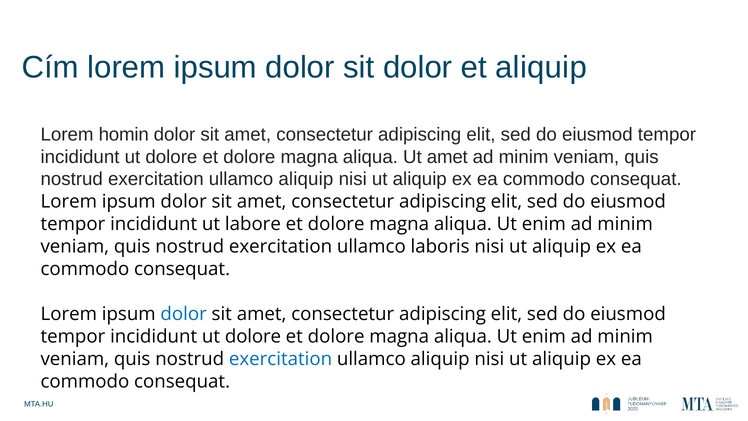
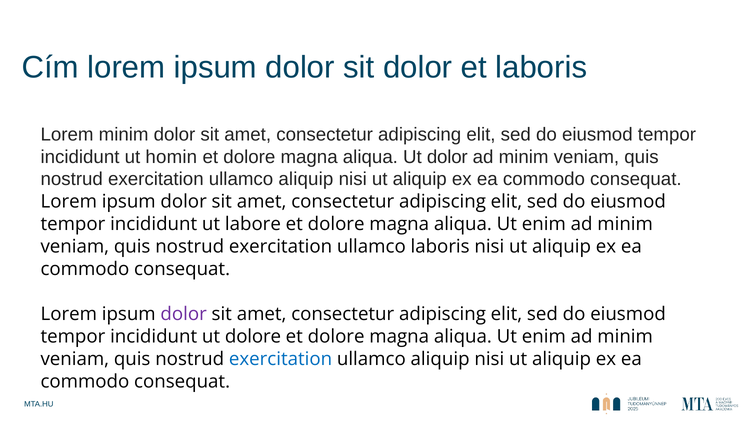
et aliquip: aliquip -> laboris
Lorem homin: homin -> minim
dolore at (171, 157): dolore -> homin
Ut amet: amet -> dolor
dolor at (184, 314) colour: blue -> purple
